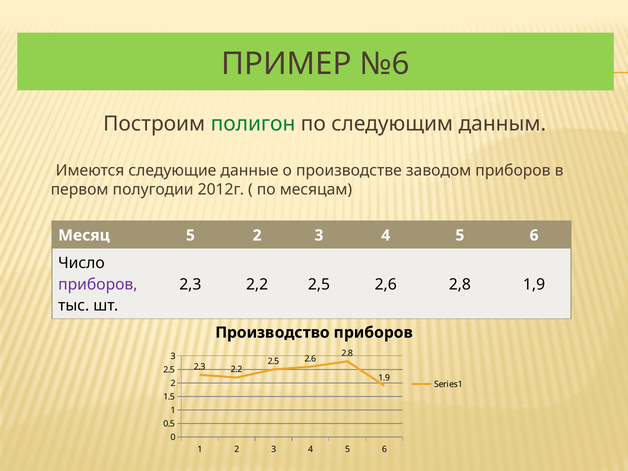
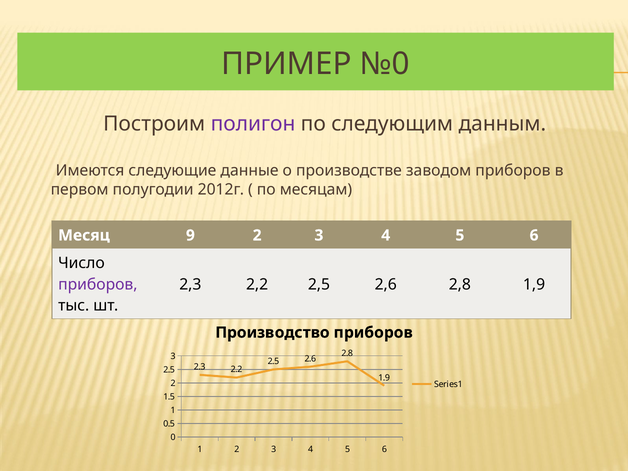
№6: №6 -> №0
полигон colour: green -> purple
Месяц 5: 5 -> 9
